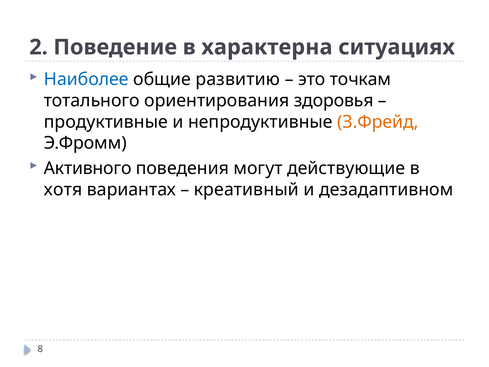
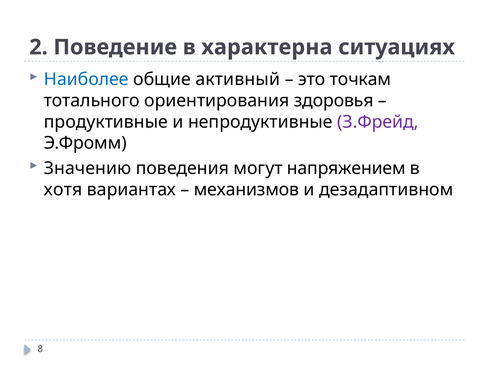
развитию: развитию -> активный
З.Фрейд colour: orange -> purple
Активного: Активного -> Значению
действующие: действующие -> напряжением
креативный: креативный -> механизмов
